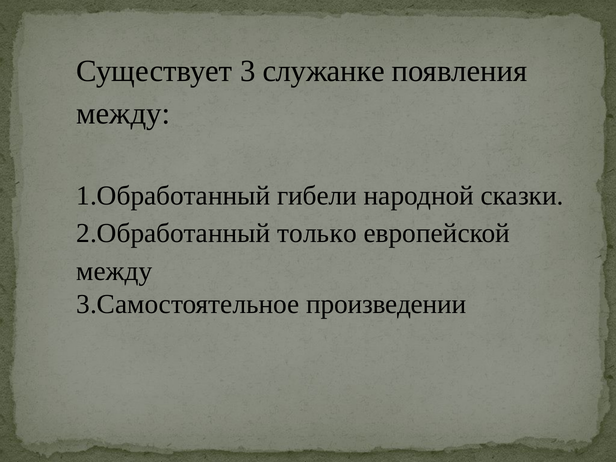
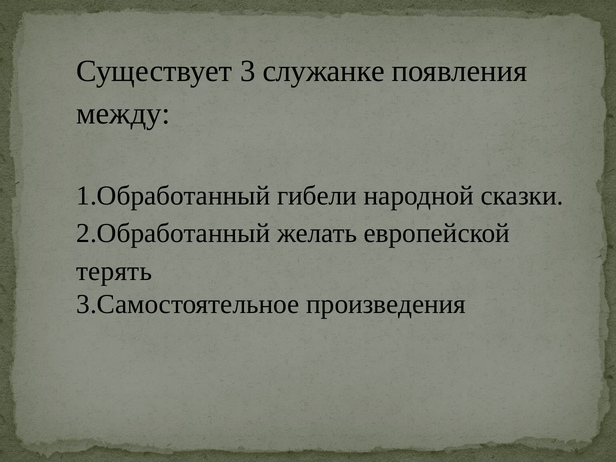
только: только -> желать
между at (114, 271): между -> терять
произведении: произведении -> произведения
